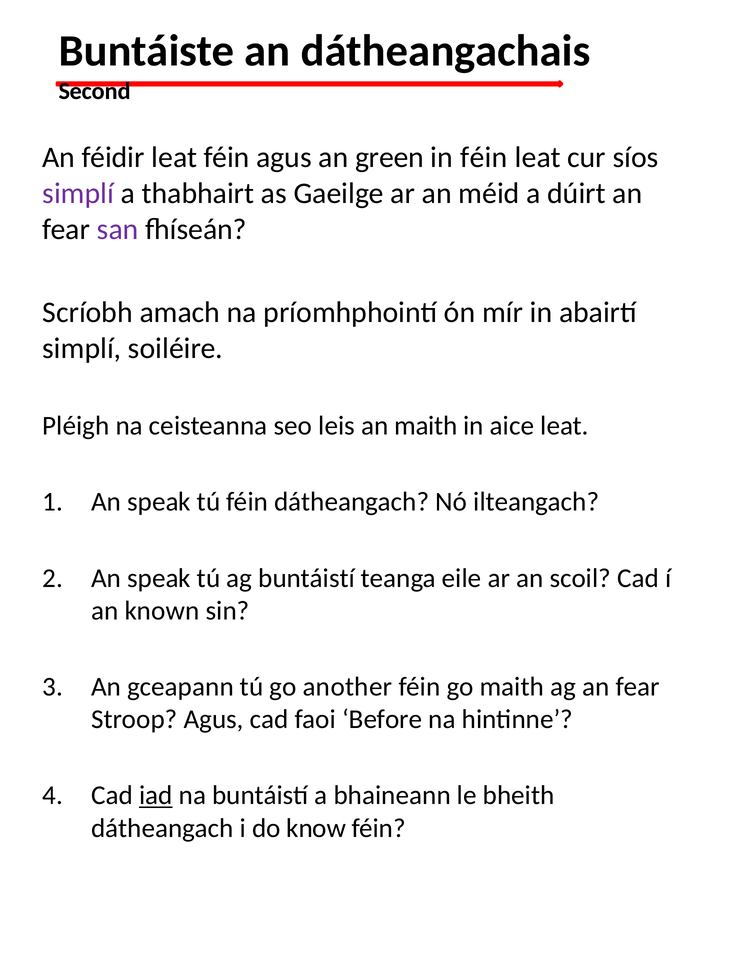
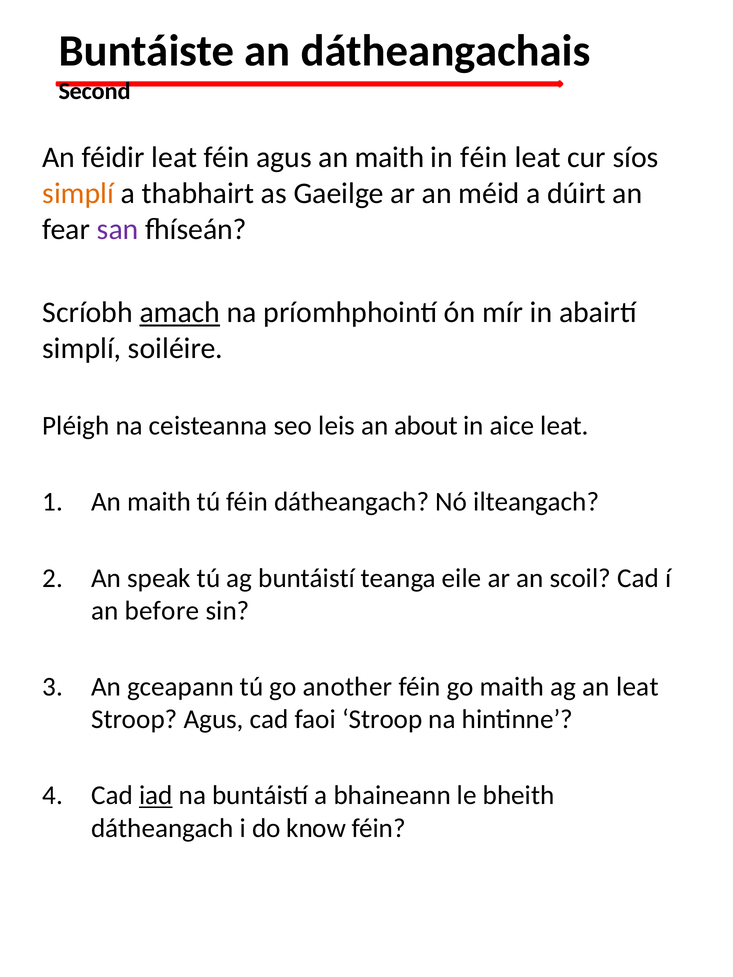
agus an green: green -> maith
simplí at (78, 193) colour: purple -> orange
amach underline: none -> present
an maith: maith -> about
speak at (159, 502): speak -> maith
known: known -> before
ag an fear: fear -> leat
faoi Before: Before -> Stroop
